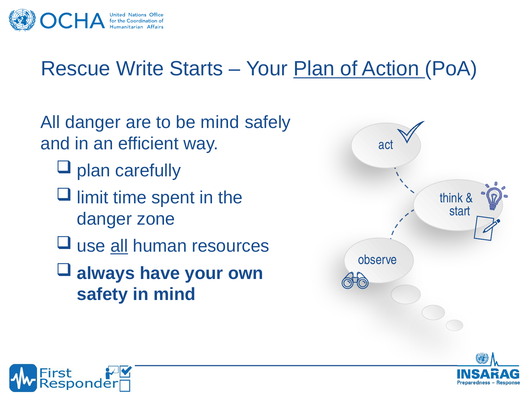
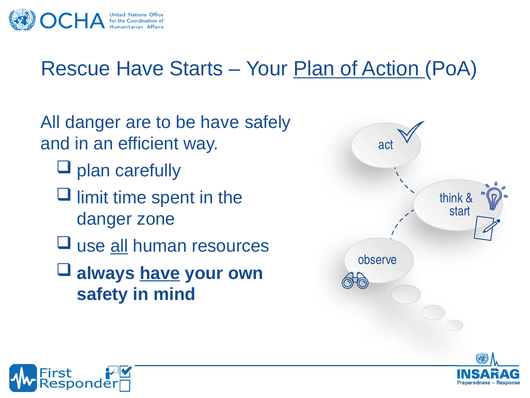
Rescue Write: Write -> Have
be mind: mind -> have
have at (160, 273) underline: none -> present
